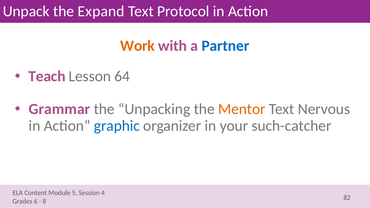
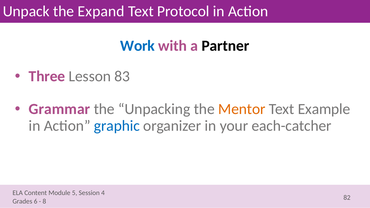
Work colour: orange -> blue
Partner colour: blue -> black
Teach: Teach -> Three
64: 64 -> 83
Nervous: Nervous -> Example
such-catcher: such-catcher -> each-catcher
